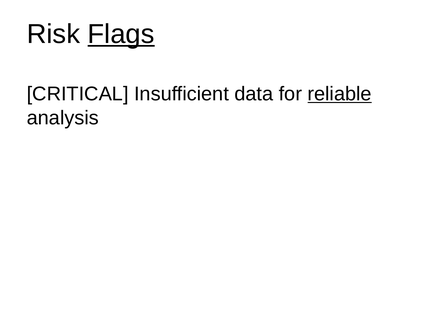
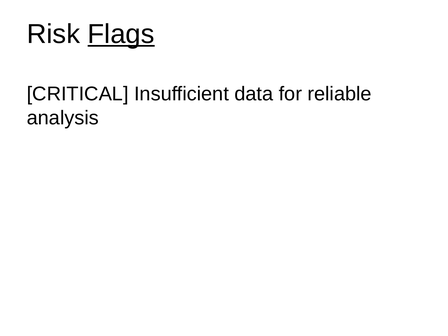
reliable underline: present -> none
